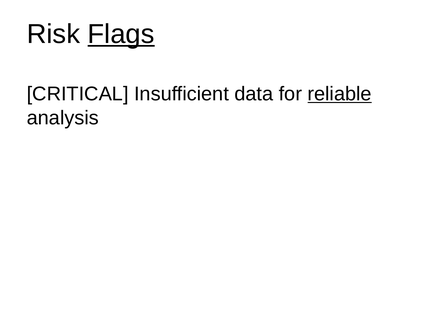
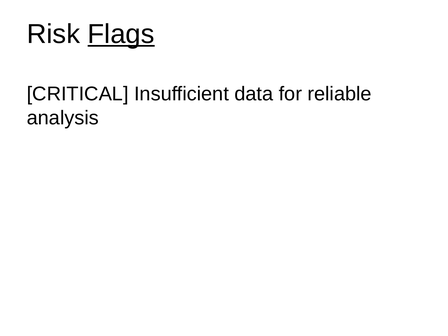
reliable underline: present -> none
